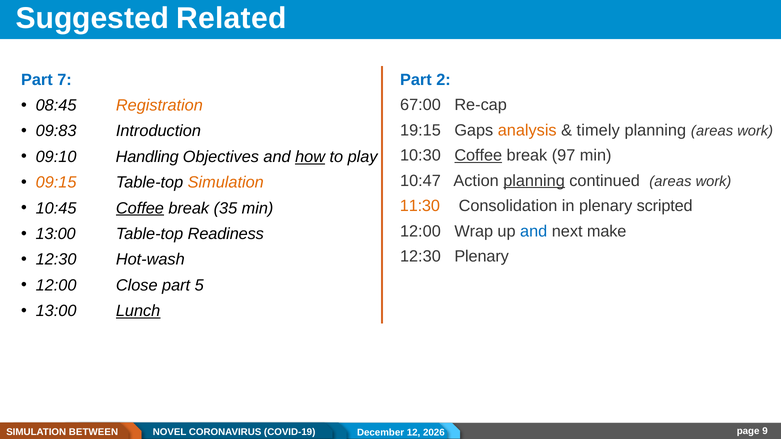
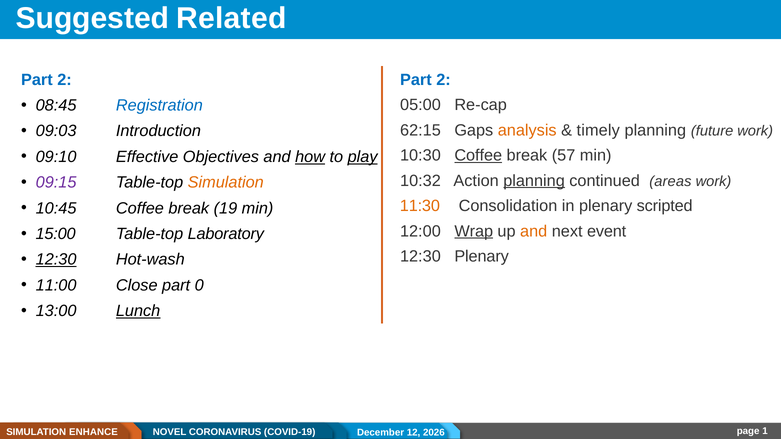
7 at (65, 80): 7 -> 2
Registration colour: orange -> blue
67:00: 67:00 -> 05:00
19:15: 19:15 -> 62:15
planning areas: areas -> future
09:83: 09:83 -> 09:03
97: 97 -> 57
Handling: Handling -> Effective
play underline: none -> present
10:47: 10:47 -> 10:32
09:15 colour: orange -> purple
Coffee at (140, 208) underline: present -> none
35: 35 -> 19
Wrap underline: none -> present
and at (534, 231) colour: blue -> orange
make: make -> event
13:00 at (56, 234): 13:00 -> 15:00
Readiness: Readiness -> Laboratory
12:30 at (56, 260) underline: none -> present
12:00 at (56, 285): 12:00 -> 11:00
5: 5 -> 0
BETWEEN: BETWEEN -> ENHANCE
9: 9 -> 1
